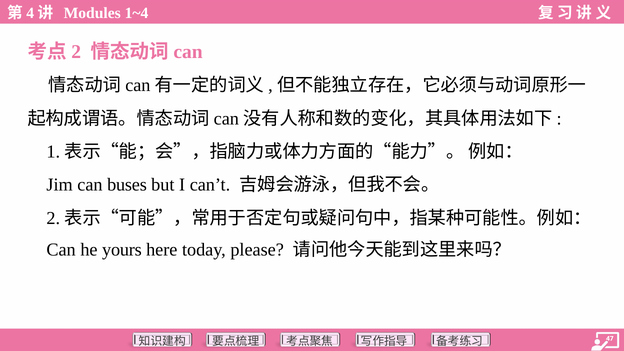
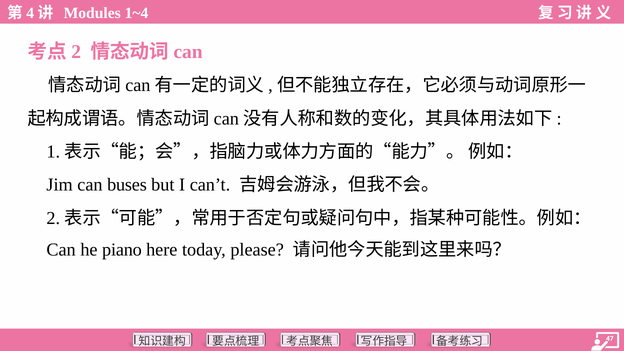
yours: yours -> piano
